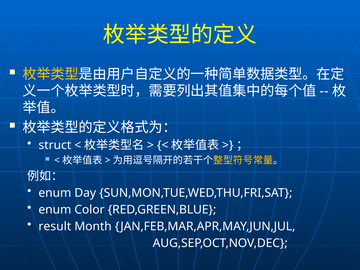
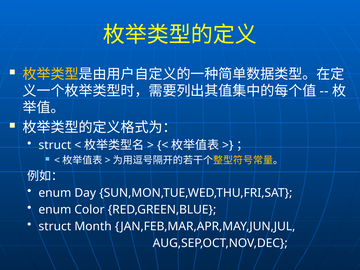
result at (55, 226): result -> struct
